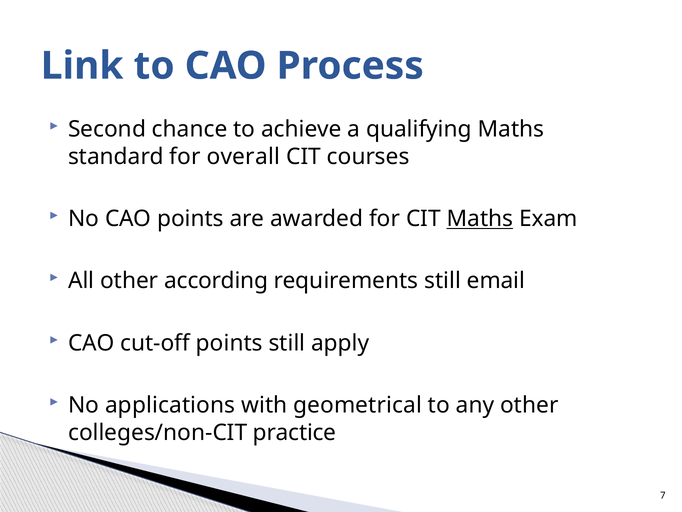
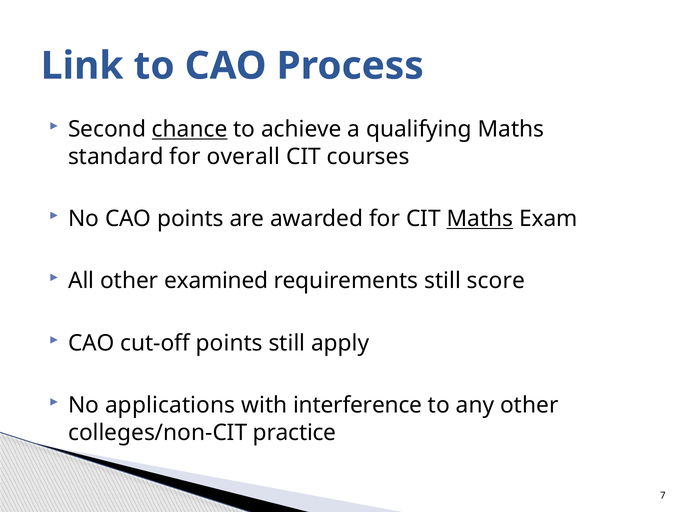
chance underline: none -> present
according: according -> examined
email: email -> score
geometrical: geometrical -> interference
